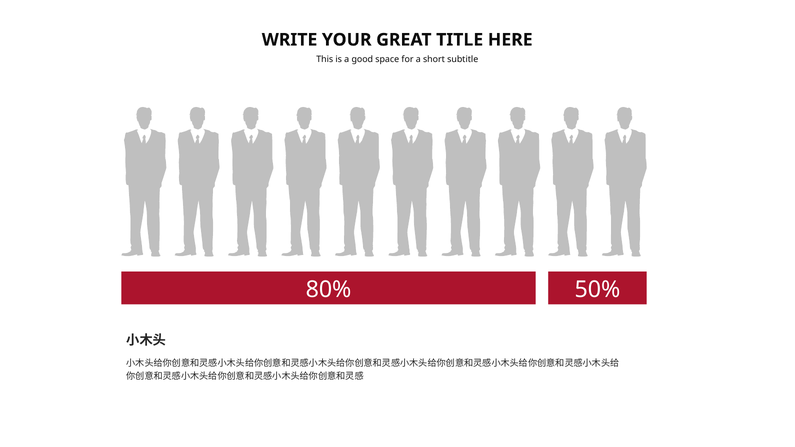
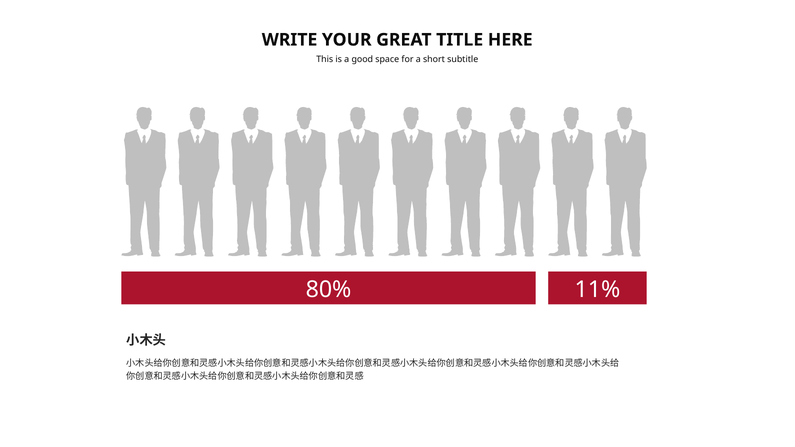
50%: 50% -> 11%
